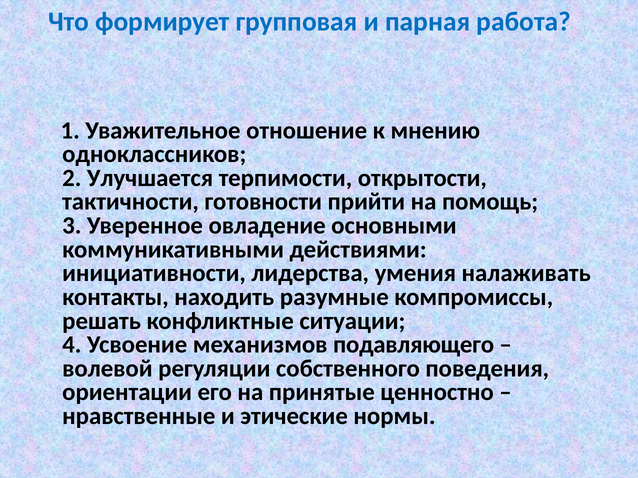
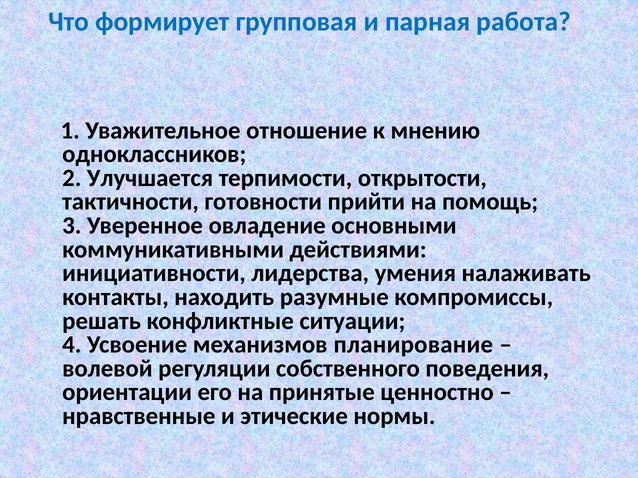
подавляющего: подавляющего -> планирование
